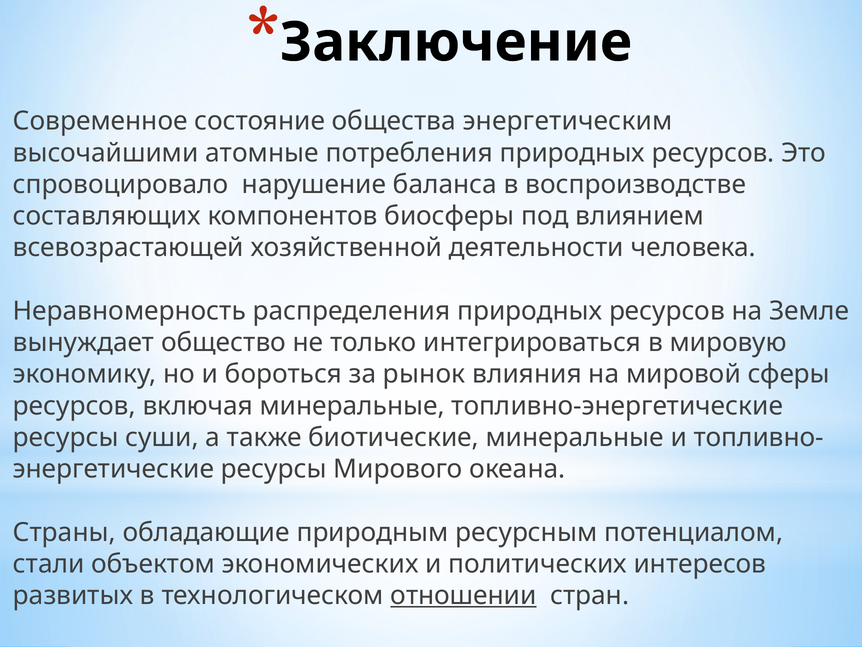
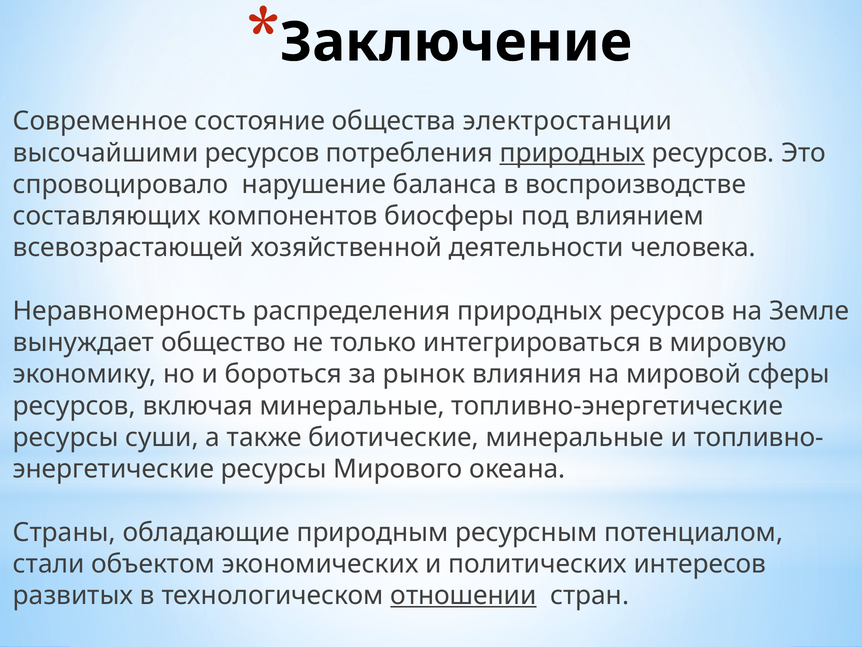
энергетическим: энергетическим -> электростанции
высочайшими атомные: атомные -> ресурсов
природных at (572, 153) underline: none -> present
